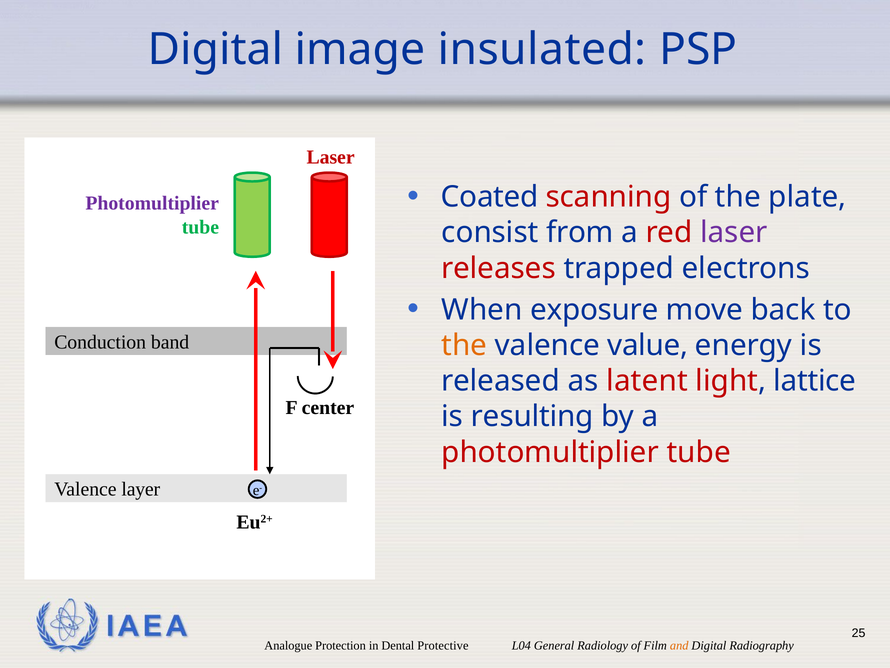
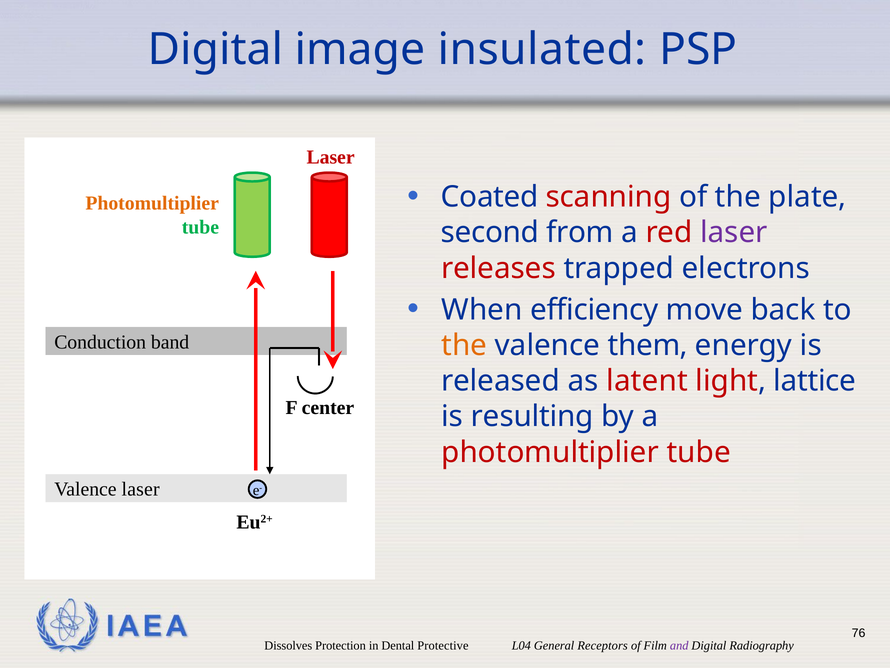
Photomultiplier at (152, 203) colour: purple -> orange
consist: consist -> second
exposure: exposure -> efficiency
value: value -> them
Valence layer: layer -> laser
25: 25 -> 76
Analogue: Analogue -> Dissolves
Radiology: Radiology -> Receptors
and colour: orange -> purple
